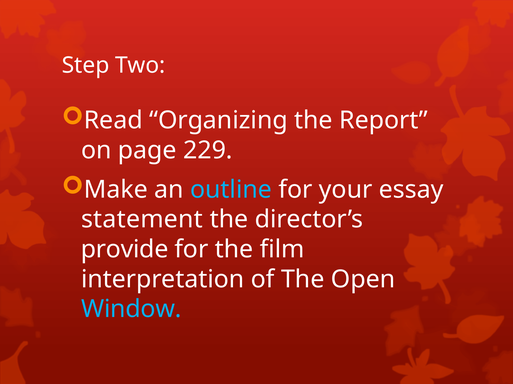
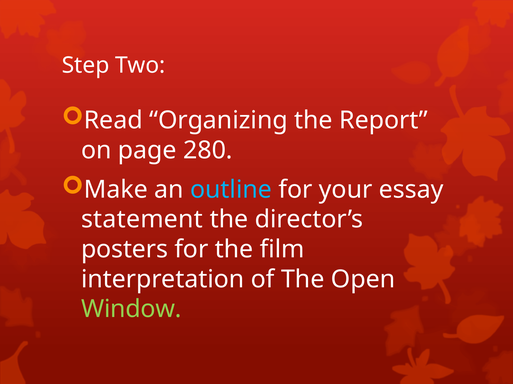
229: 229 -> 280
provide: provide -> posters
Window colour: light blue -> light green
